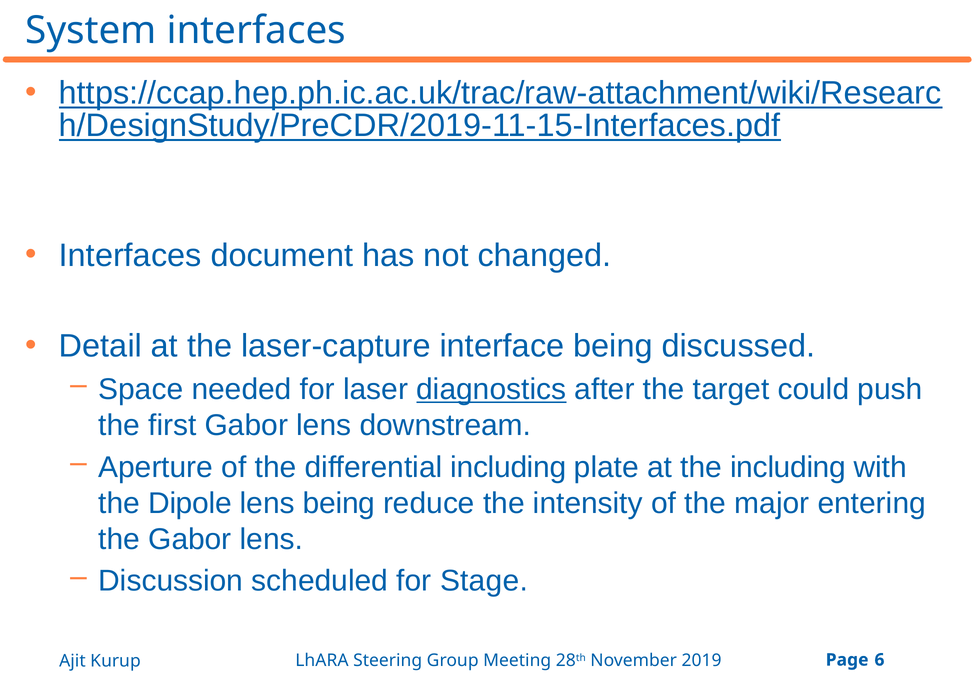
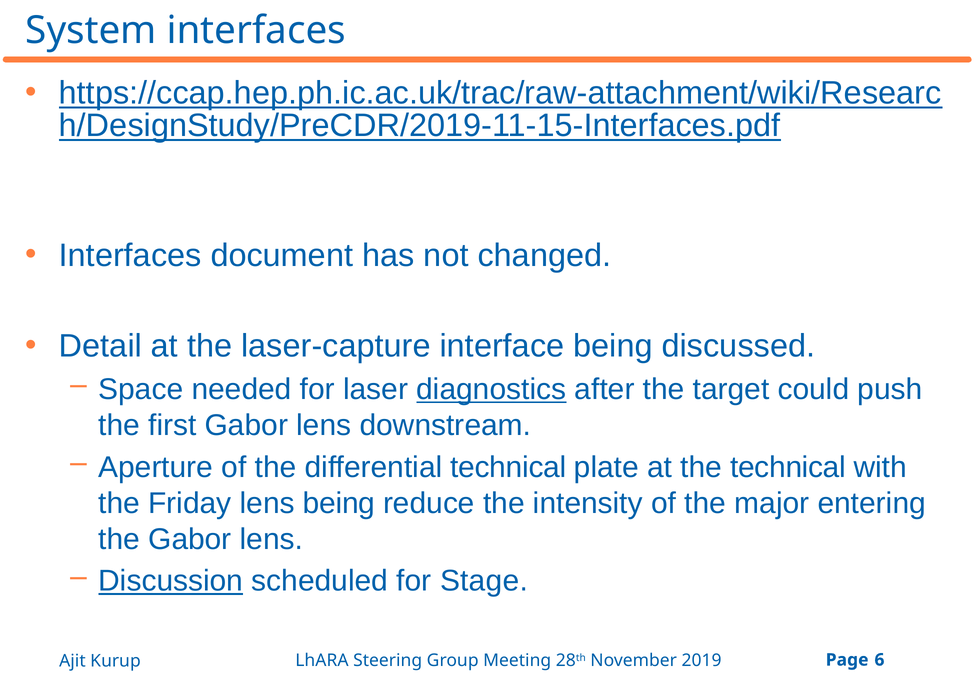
differential including: including -> technical
the including: including -> technical
Dipole: Dipole -> Friday
Discussion underline: none -> present
